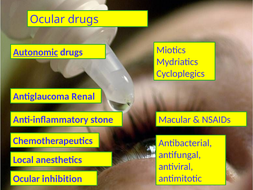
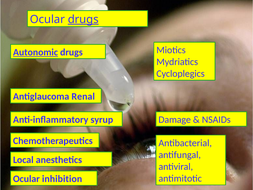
drugs at (83, 19) underline: none -> present
stone: stone -> syrup
Macular: Macular -> Damage
